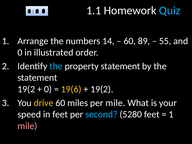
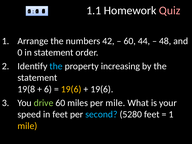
Quiz colour: light blue -> pink
14: 14 -> 42
89: 89 -> 44
55: 55 -> 48
in illustrated: illustrated -> statement
property statement: statement -> increasing
19(2 at (26, 89): 19(2 -> 19(8
0 at (48, 89): 0 -> 6
19(2 at (102, 89): 19(2 -> 19(6
drive colour: yellow -> light green
mile at (27, 126) colour: pink -> yellow
